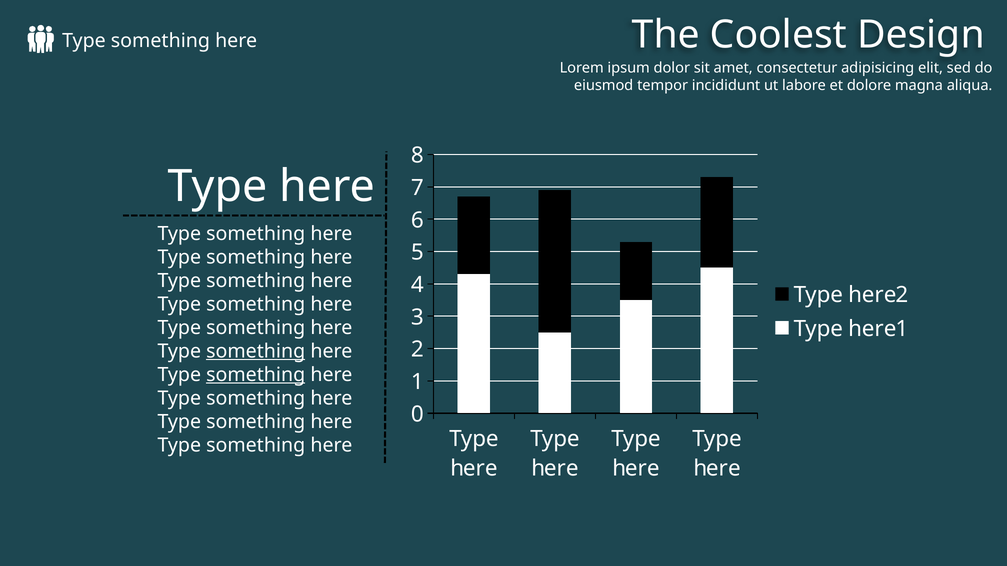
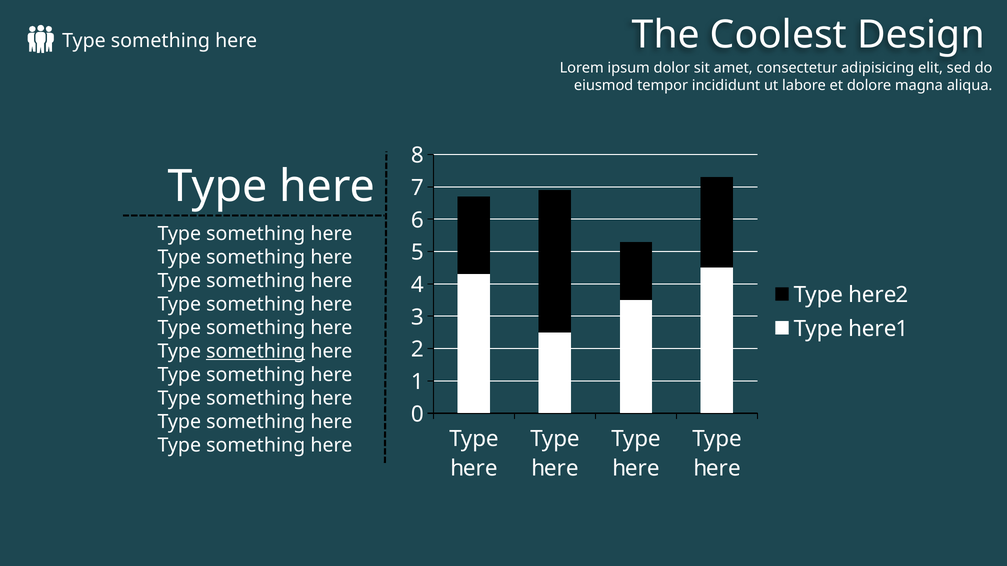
something at (256, 375) underline: present -> none
